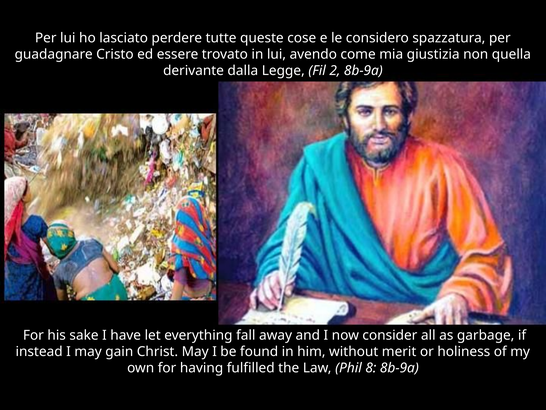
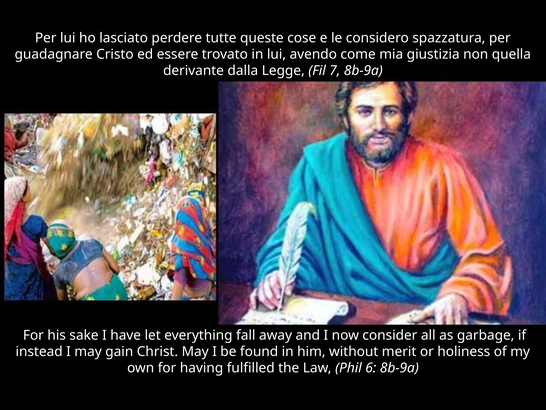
2: 2 -> 7
8: 8 -> 6
